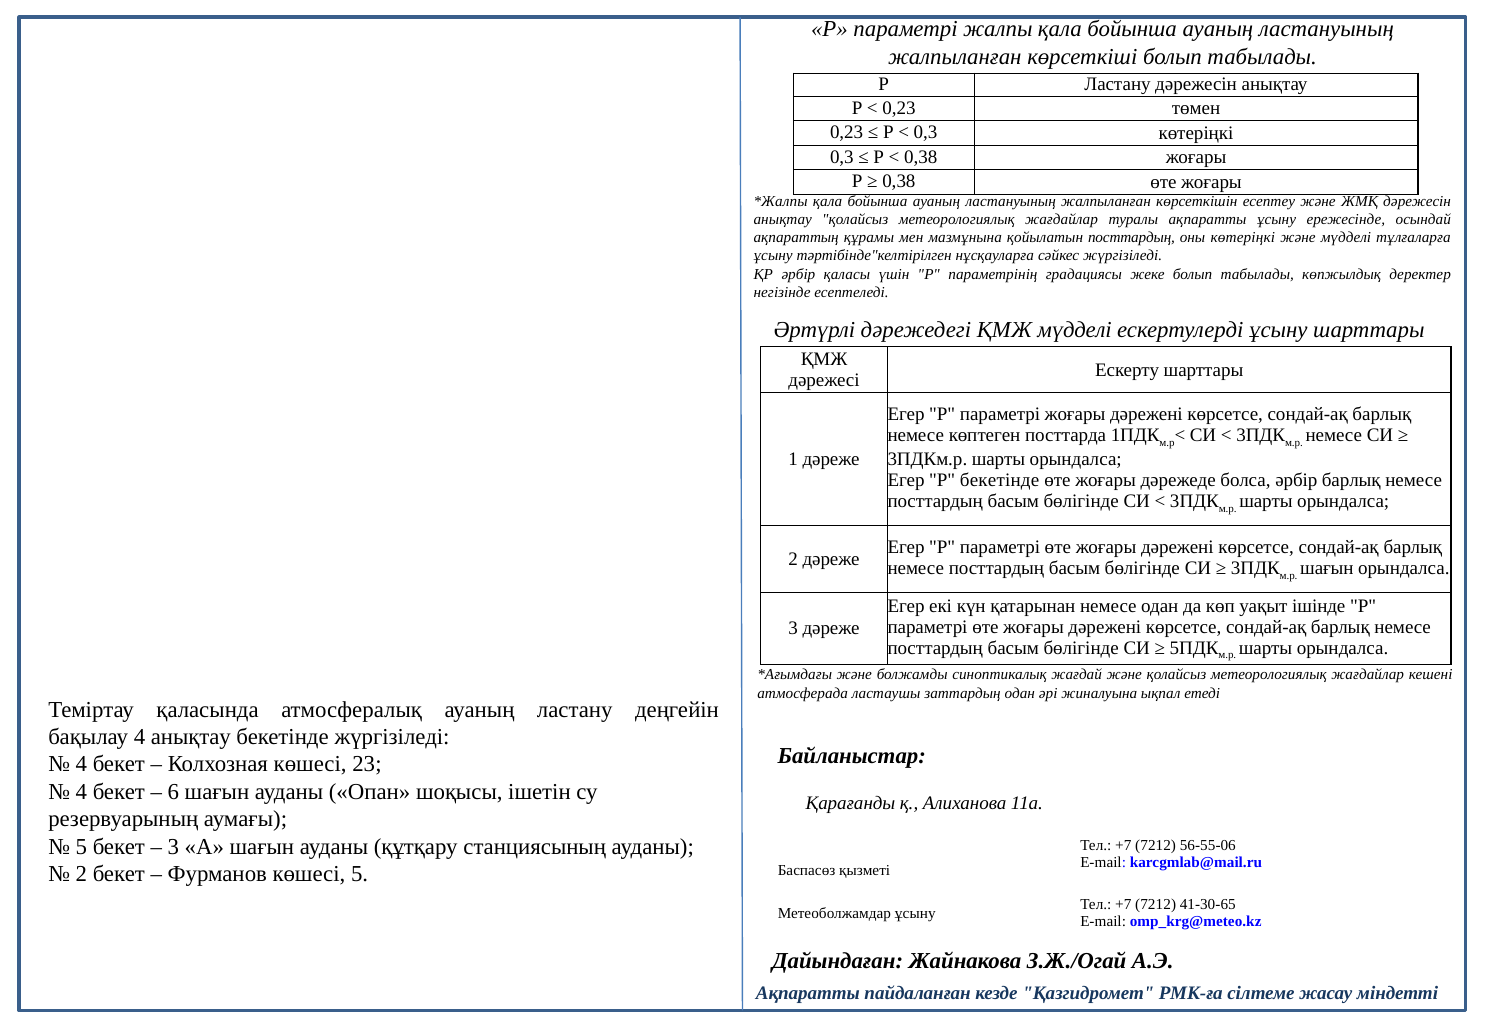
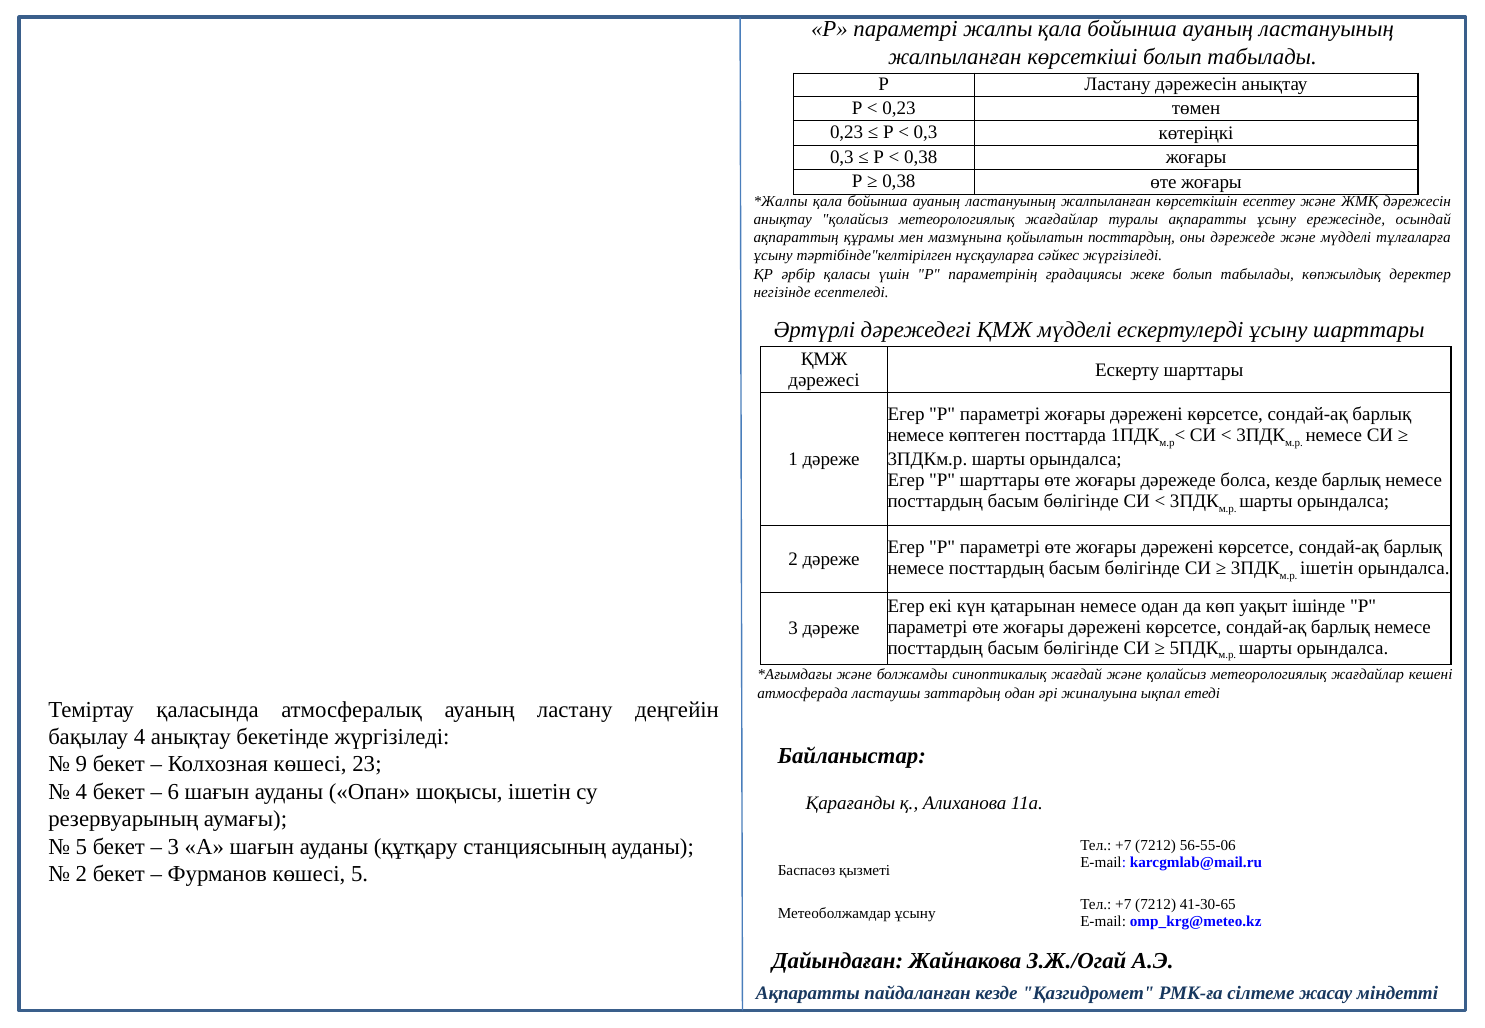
оны көтеріңкі: көтеріңкі -> дәрежеде
P бекетінде: бекетінде -> шарттары
болса әрбір: әрбір -> кезде
шағын at (1327, 568): шағын -> ішетін
4 at (81, 765): 4 -> 9
